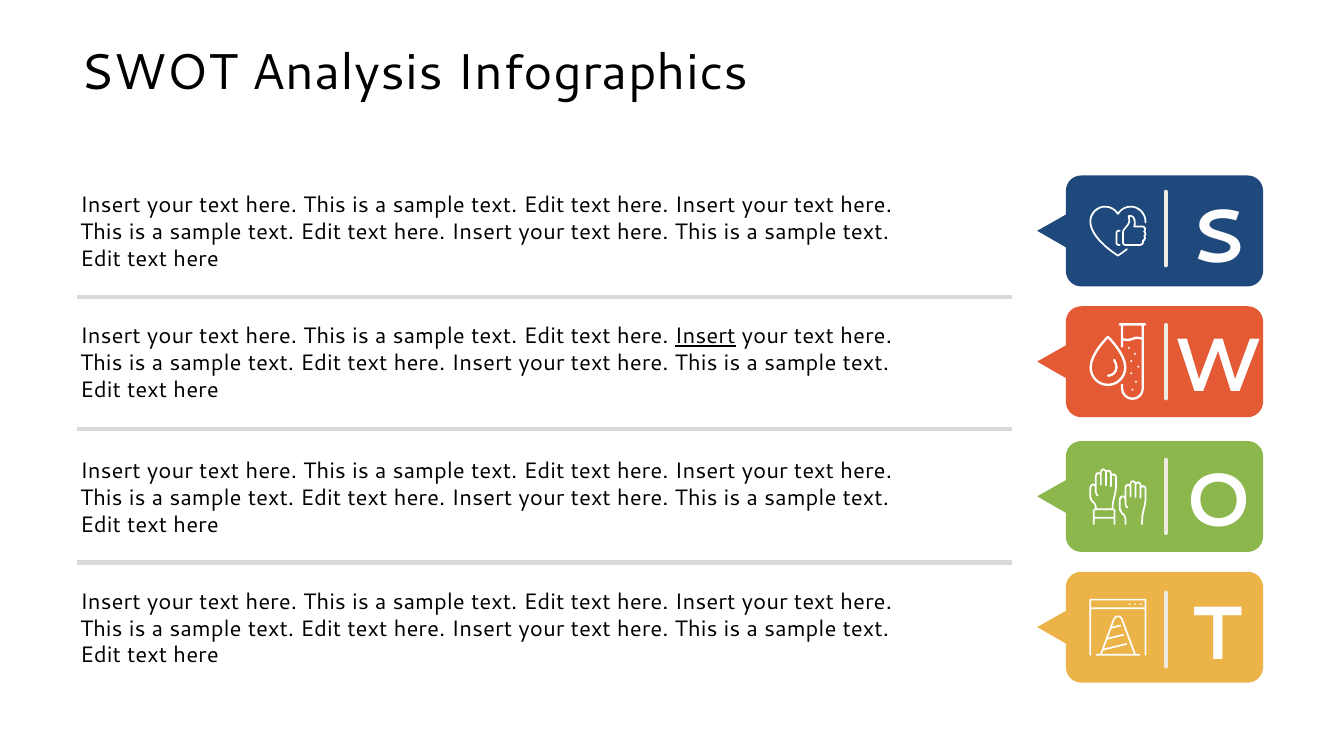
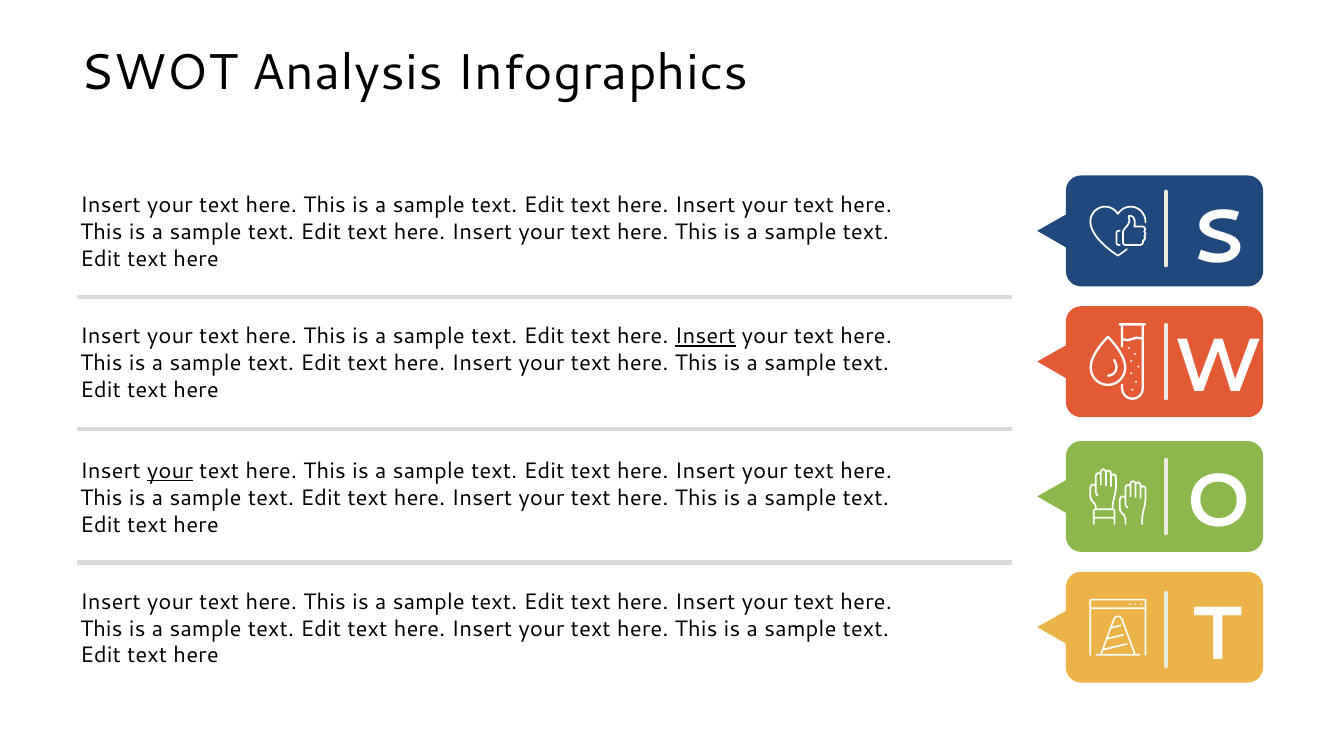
your at (170, 471) underline: none -> present
